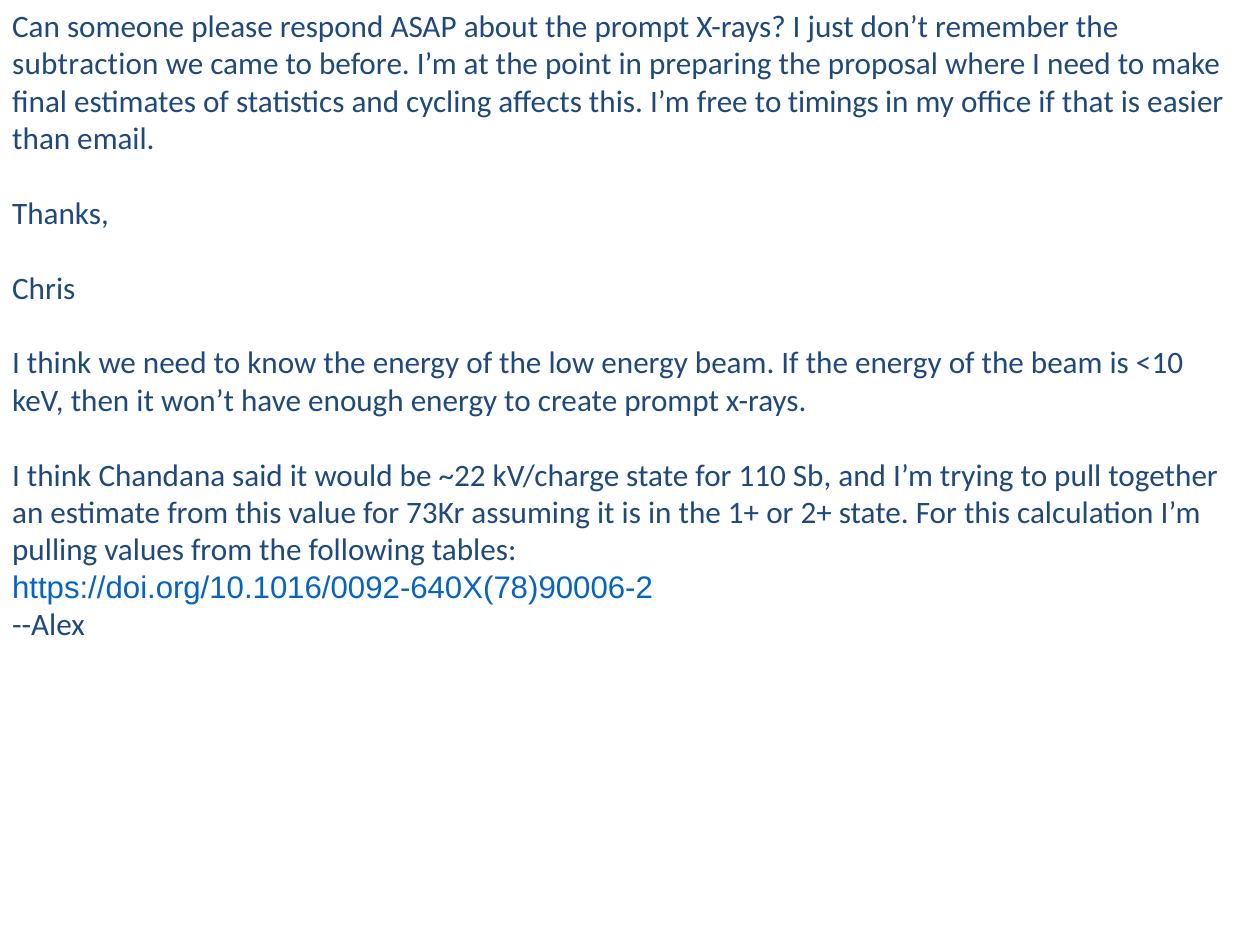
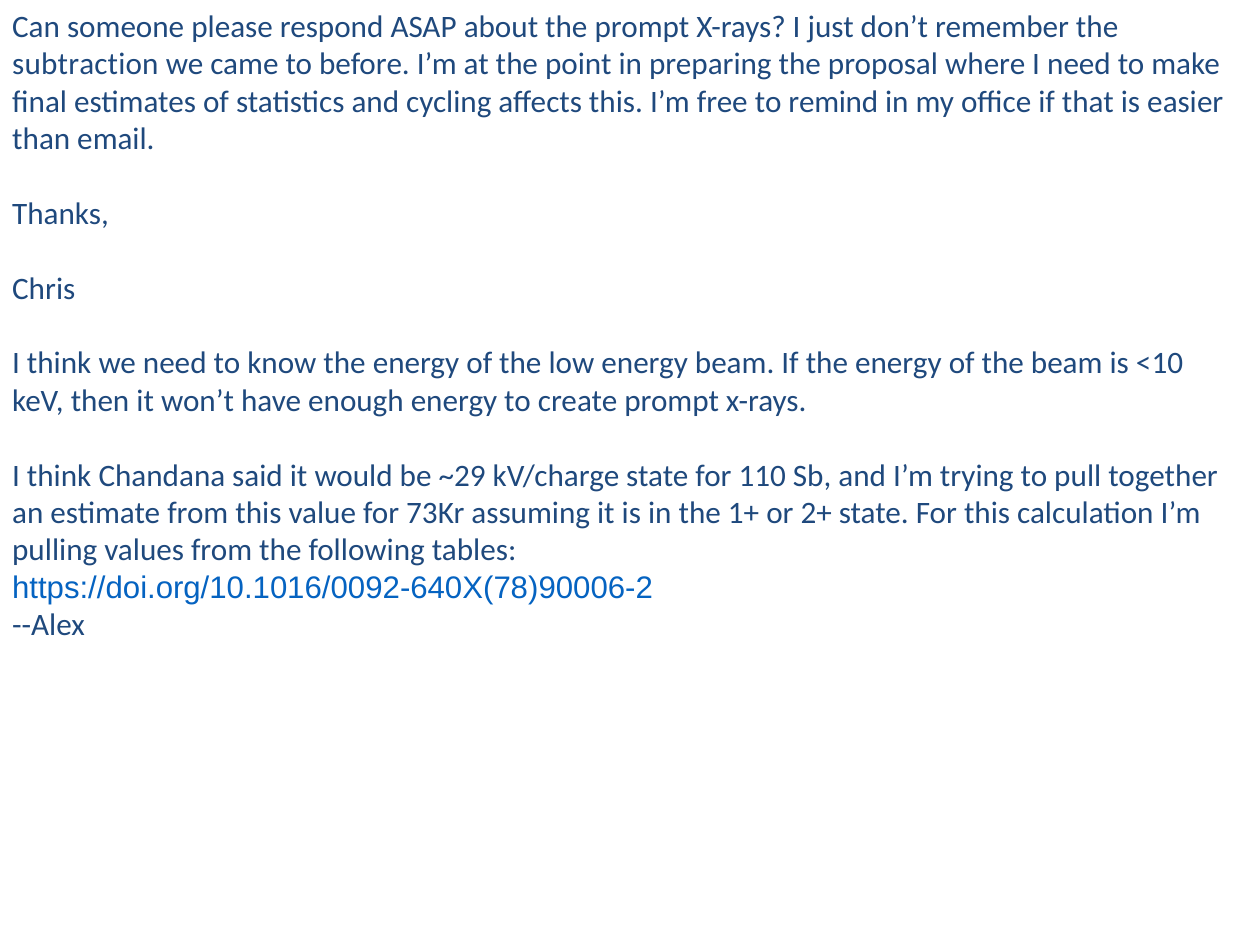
timings: timings -> remind
~22: ~22 -> ~29
